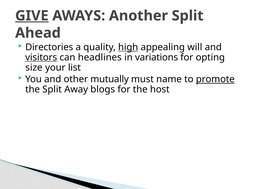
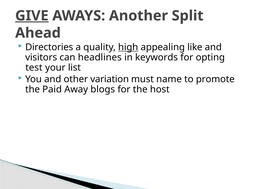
will: will -> like
visitors underline: present -> none
variations: variations -> keywords
size: size -> test
mutually: mutually -> variation
promote underline: present -> none
the Split: Split -> Paid
